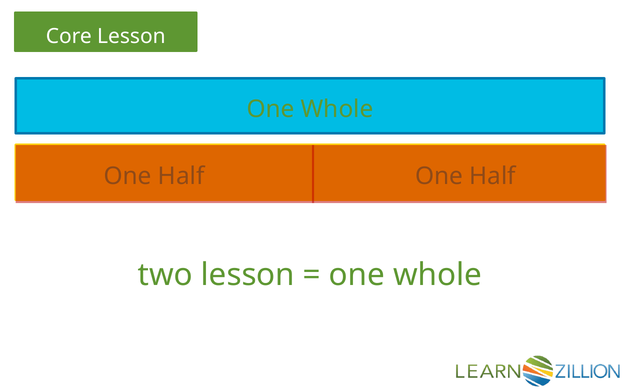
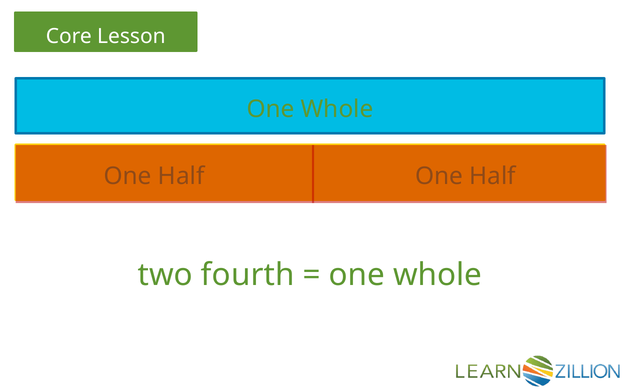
two lesson: lesson -> fourth
